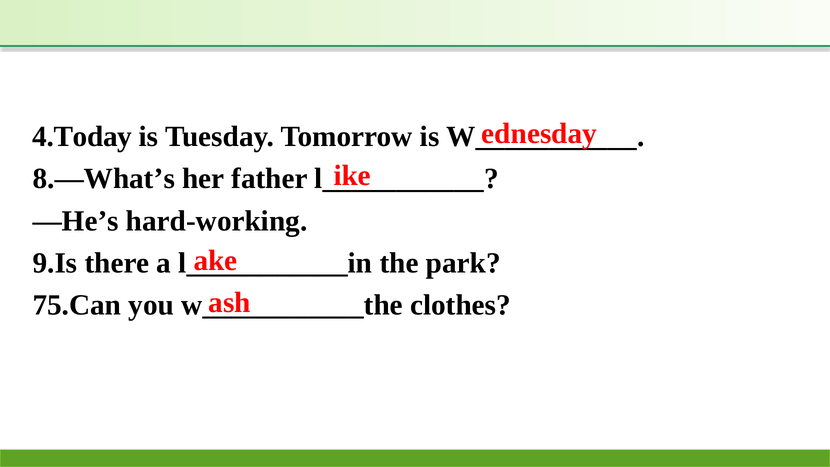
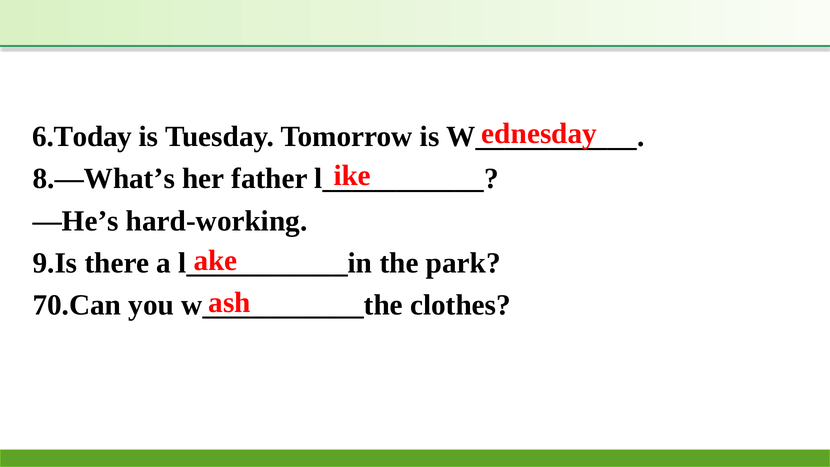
4.Today: 4.Today -> 6.Today
75.Can: 75.Can -> 70.Can
